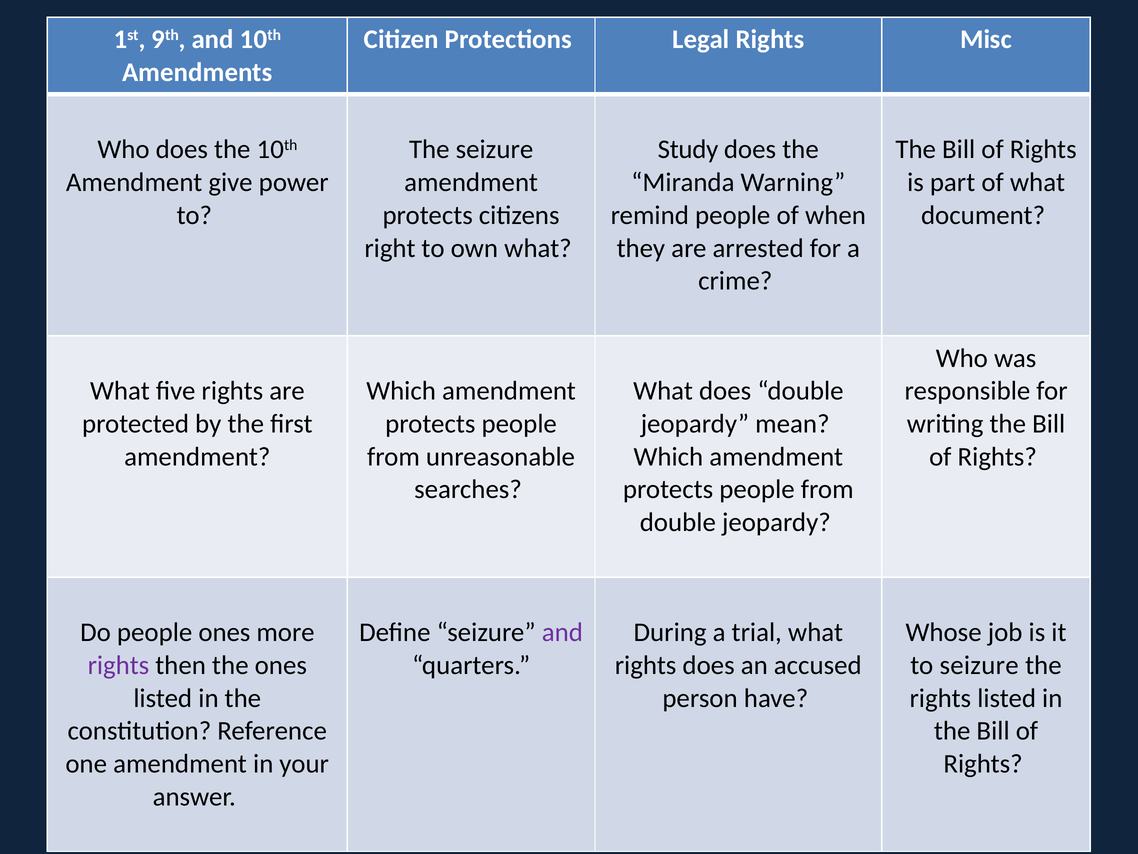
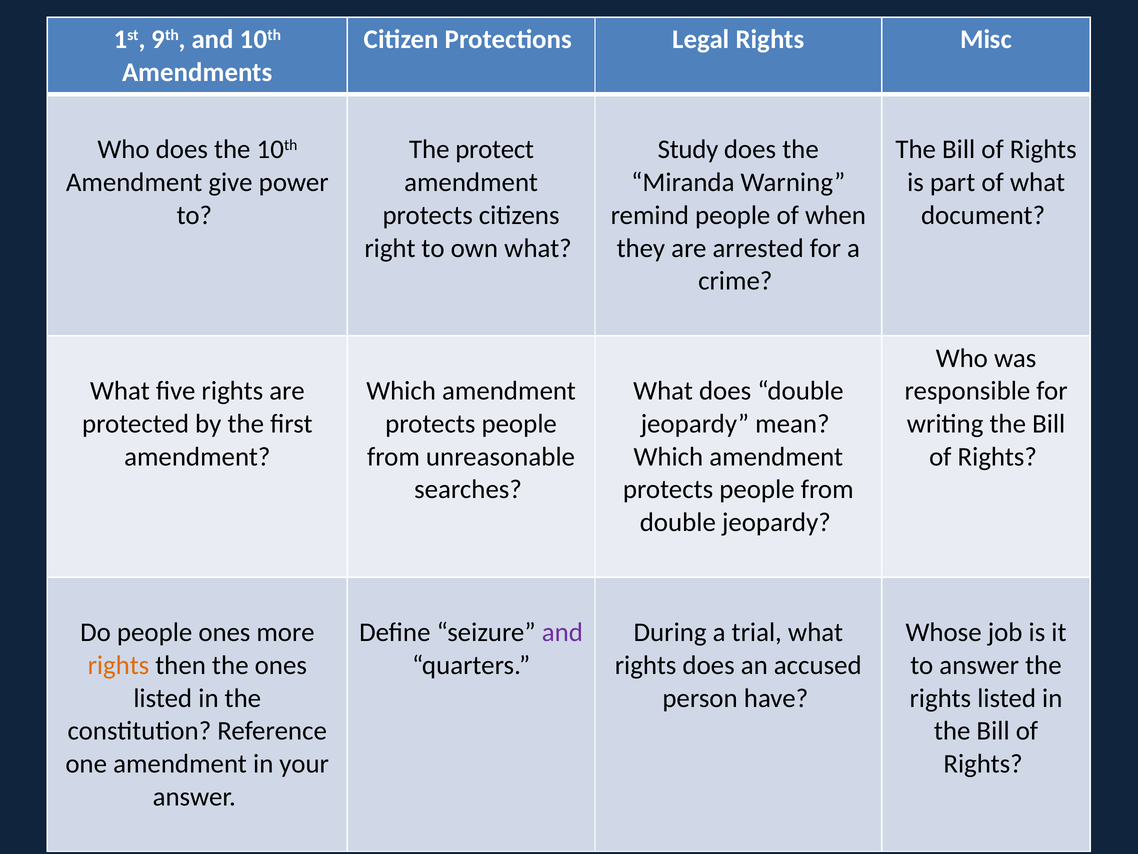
The seizure: seizure -> protect
rights at (118, 665) colour: purple -> orange
to seizure: seizure -> answer
